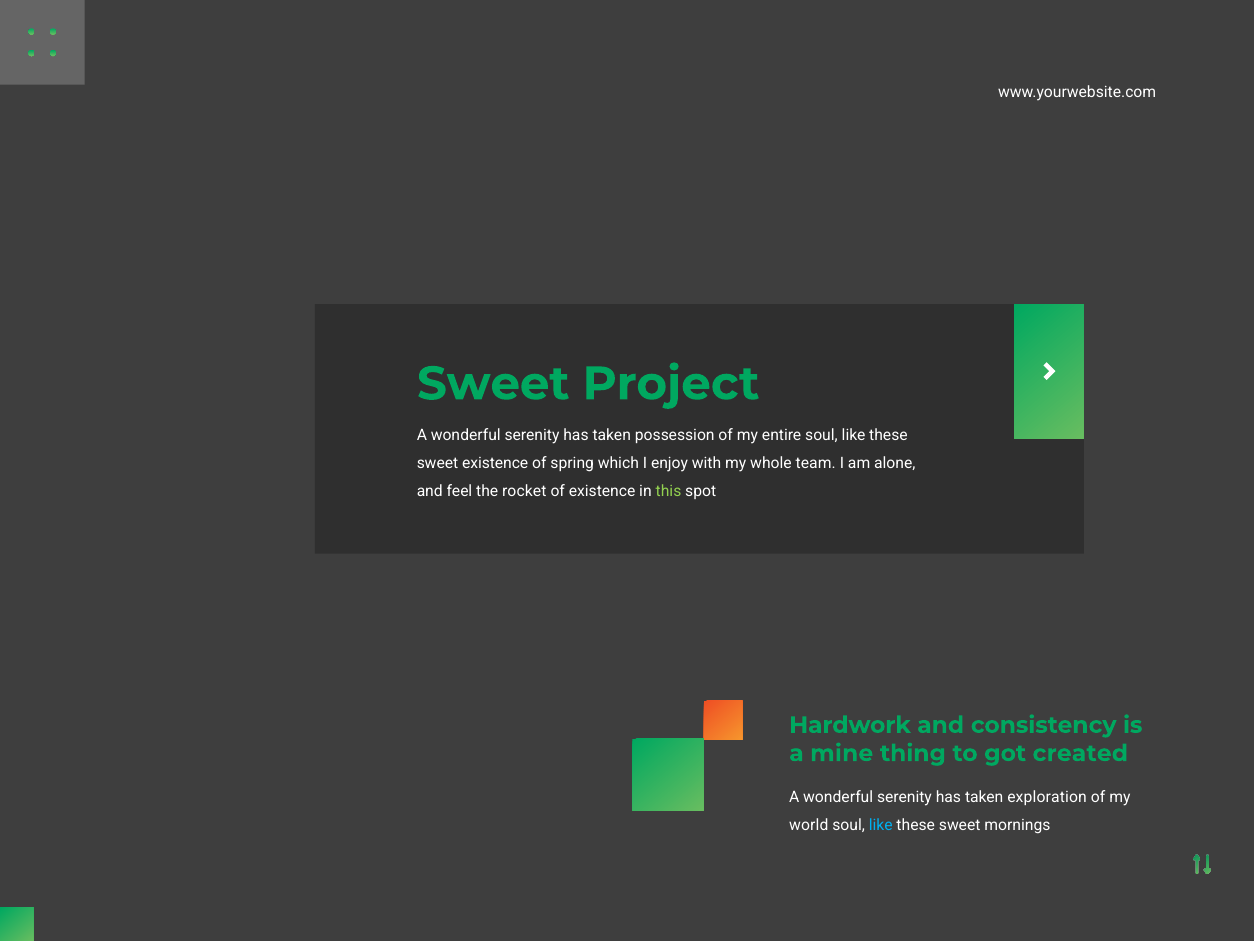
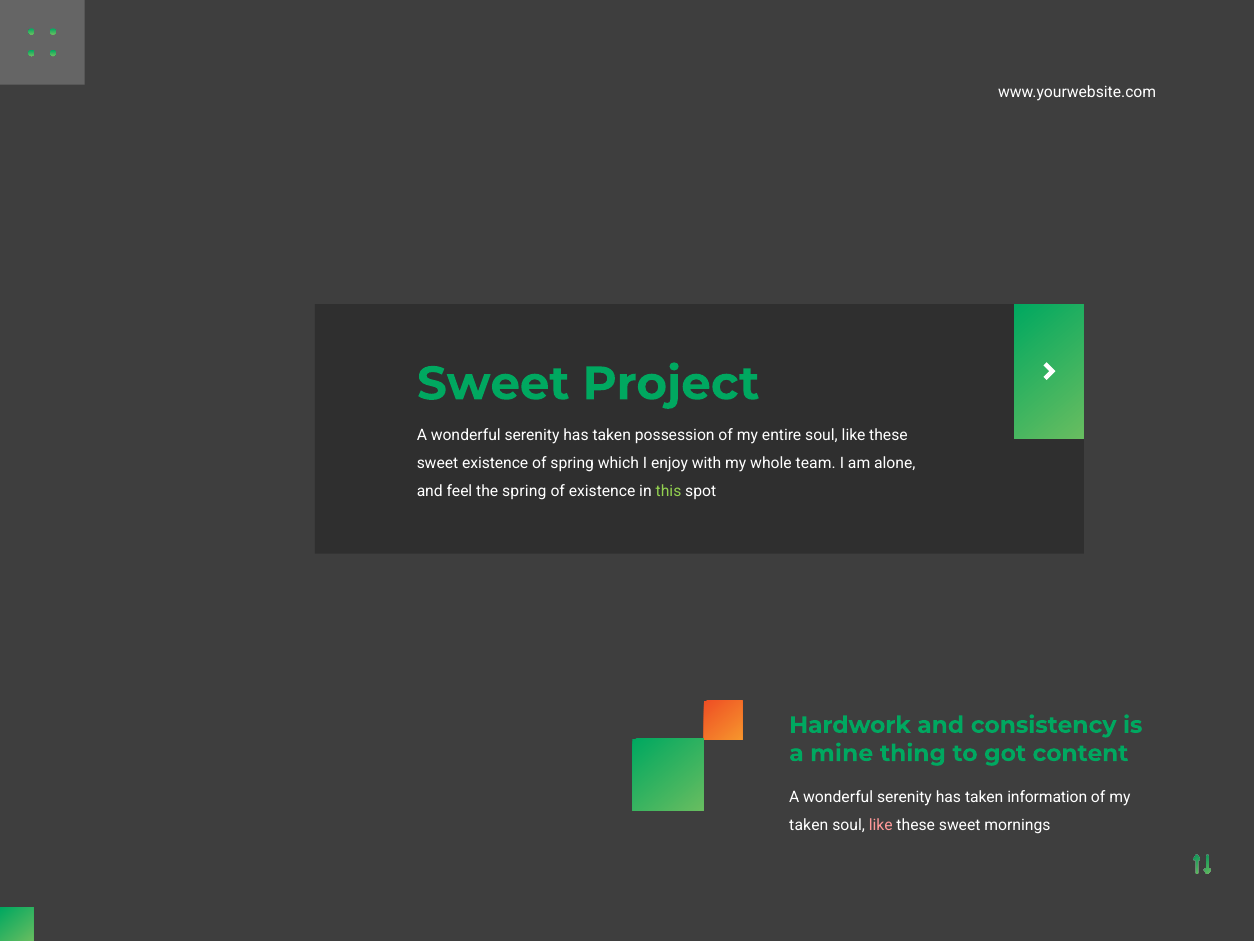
the rocket: rocket -> spring
created: created -> content
exploration: exploration -> information
world at (809, 825): world -> taken
like at (881, 825) colour: light blue -> pink
